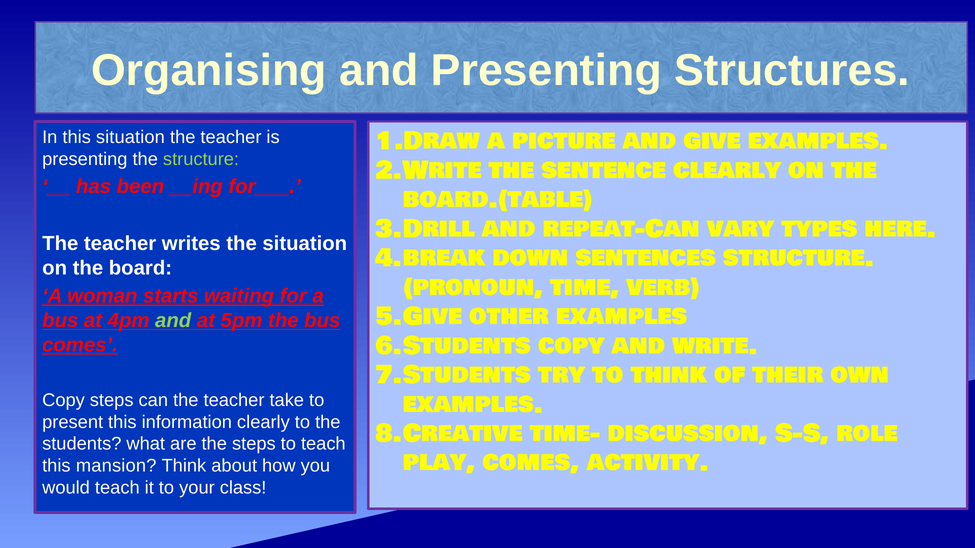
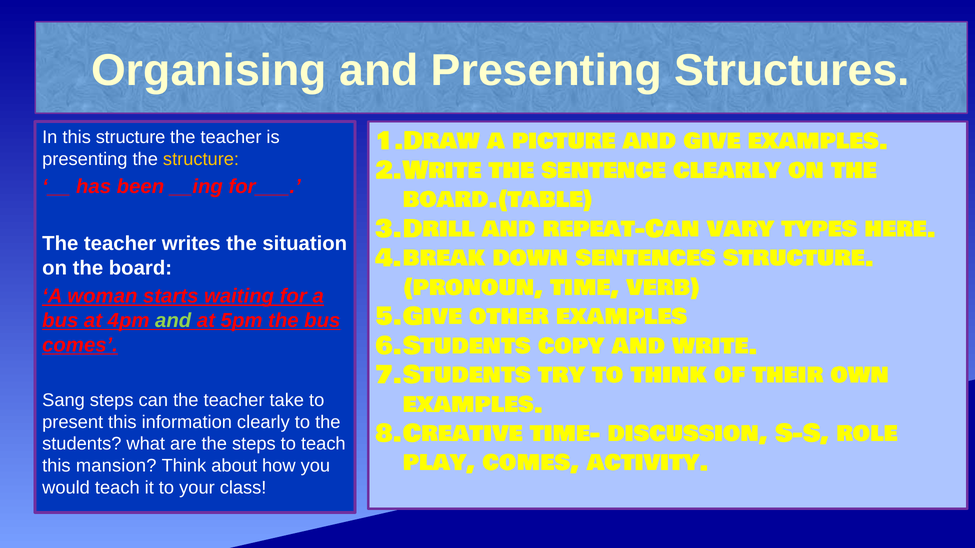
this situation: situation -> structure
structure at (201, 159) colour: light green -> yellow
Copy at (64, 400): Copy -> Sang
